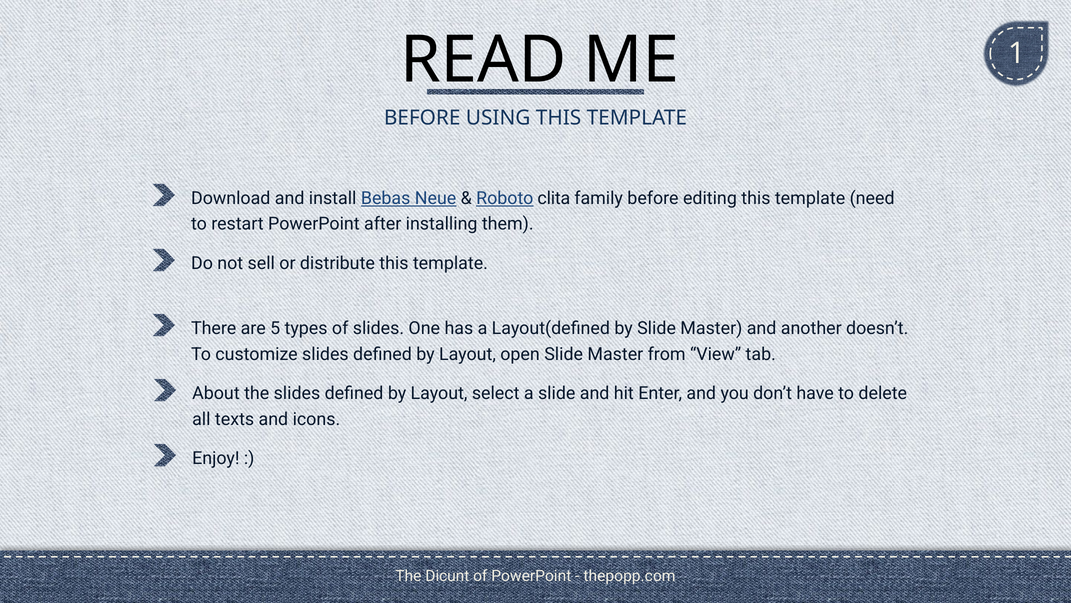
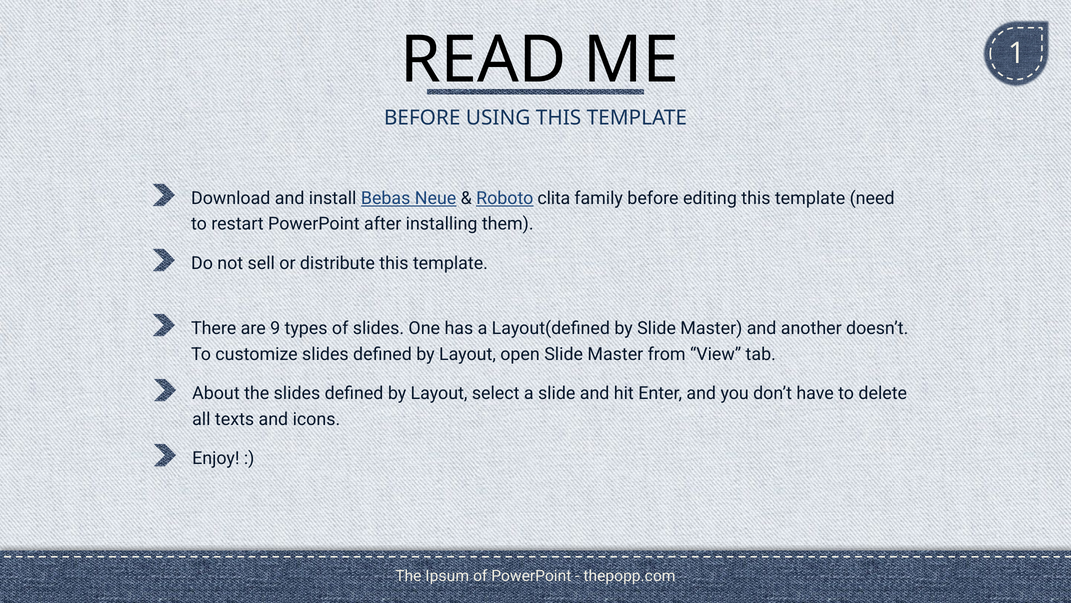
5: 5 -> 9
Dicunt: Dicunt -> Ipsum
